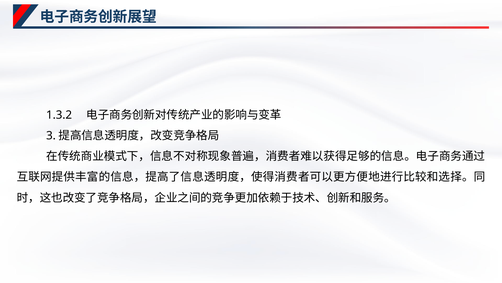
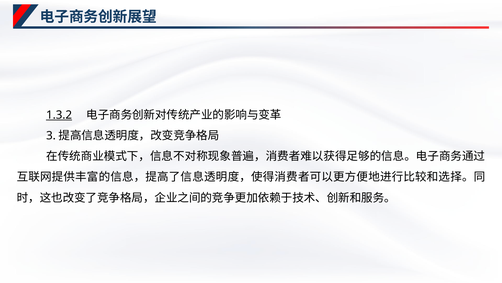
1.3.2 underline: none -> present
